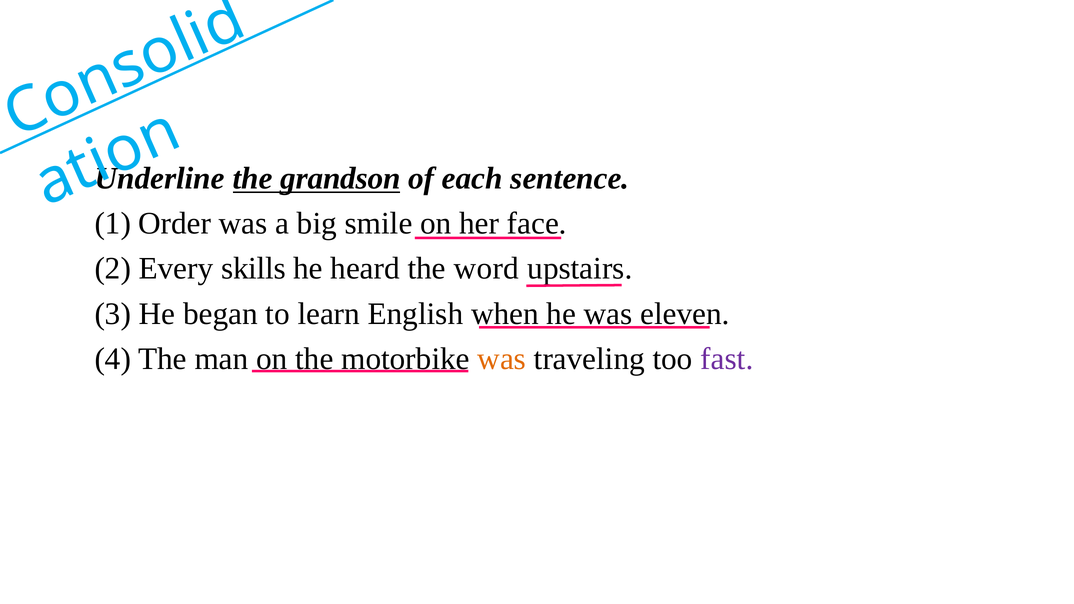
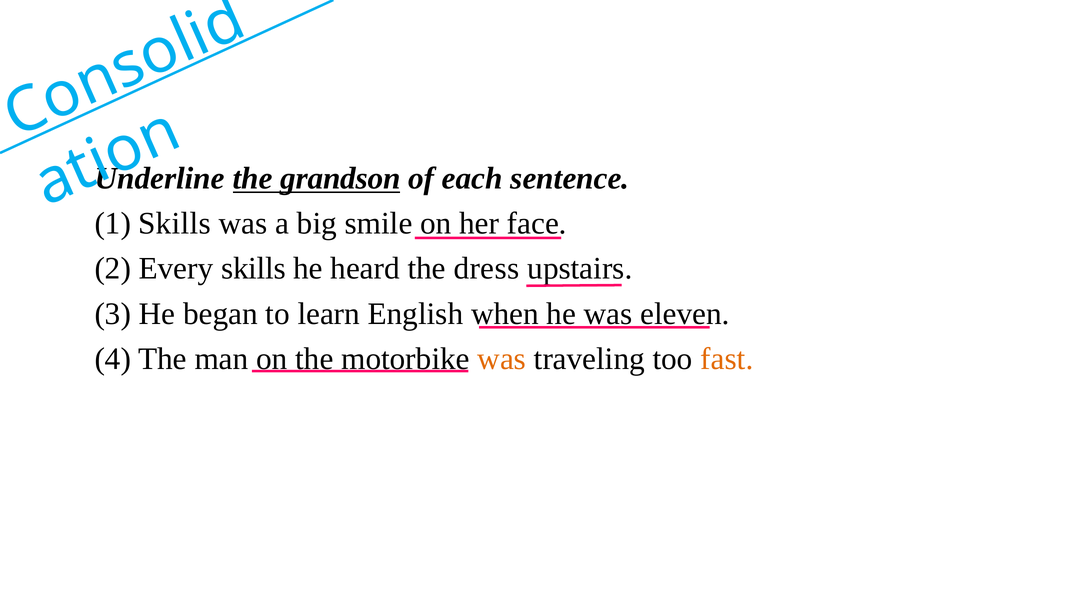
1 Order: Order -> Skills
word: word -> dress
fast colour: purple -> orange
